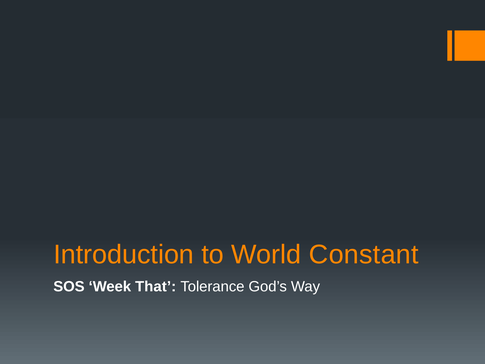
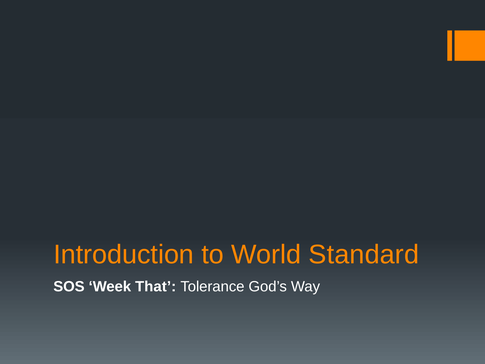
Constant: Constant -> Standard
